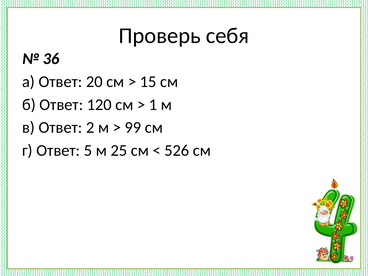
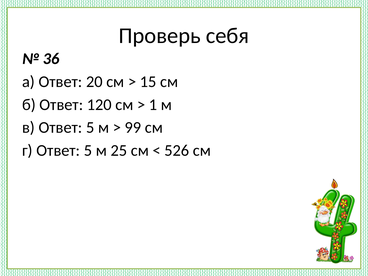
в Ответ 2: 2 -> 5
